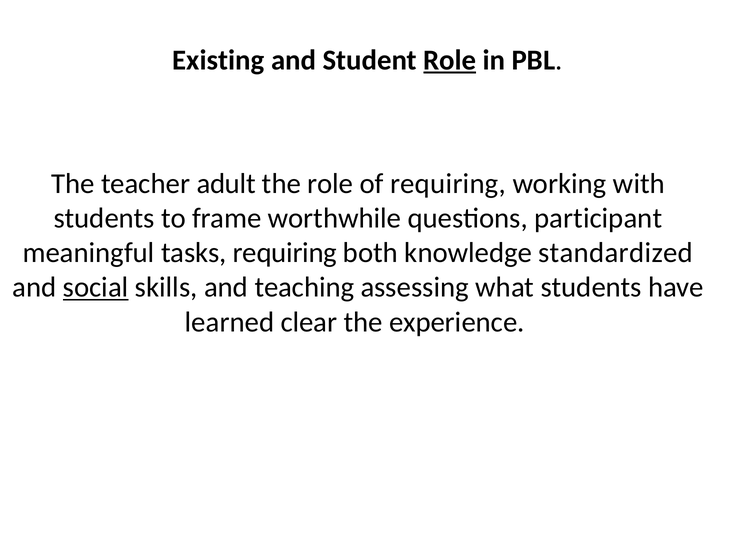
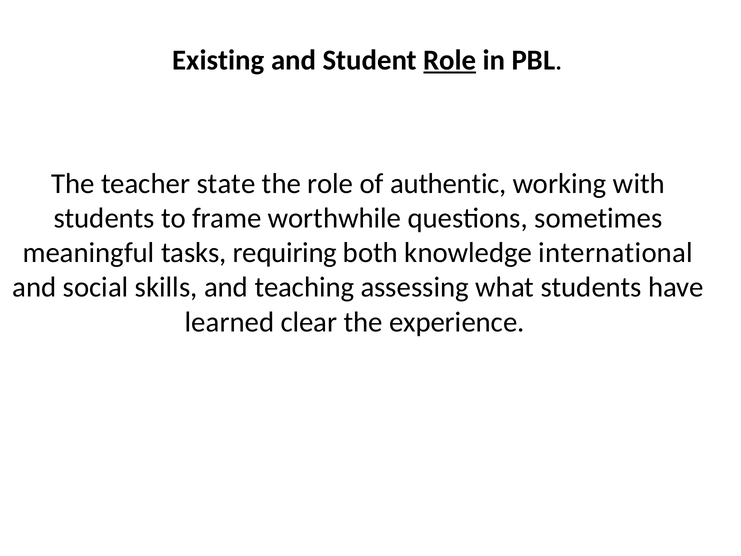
adult: adult -> state
of requiring: requiring -> authentic
participant: participant -> sometimes
standardized: standardized -> international
social underline: present -> none
